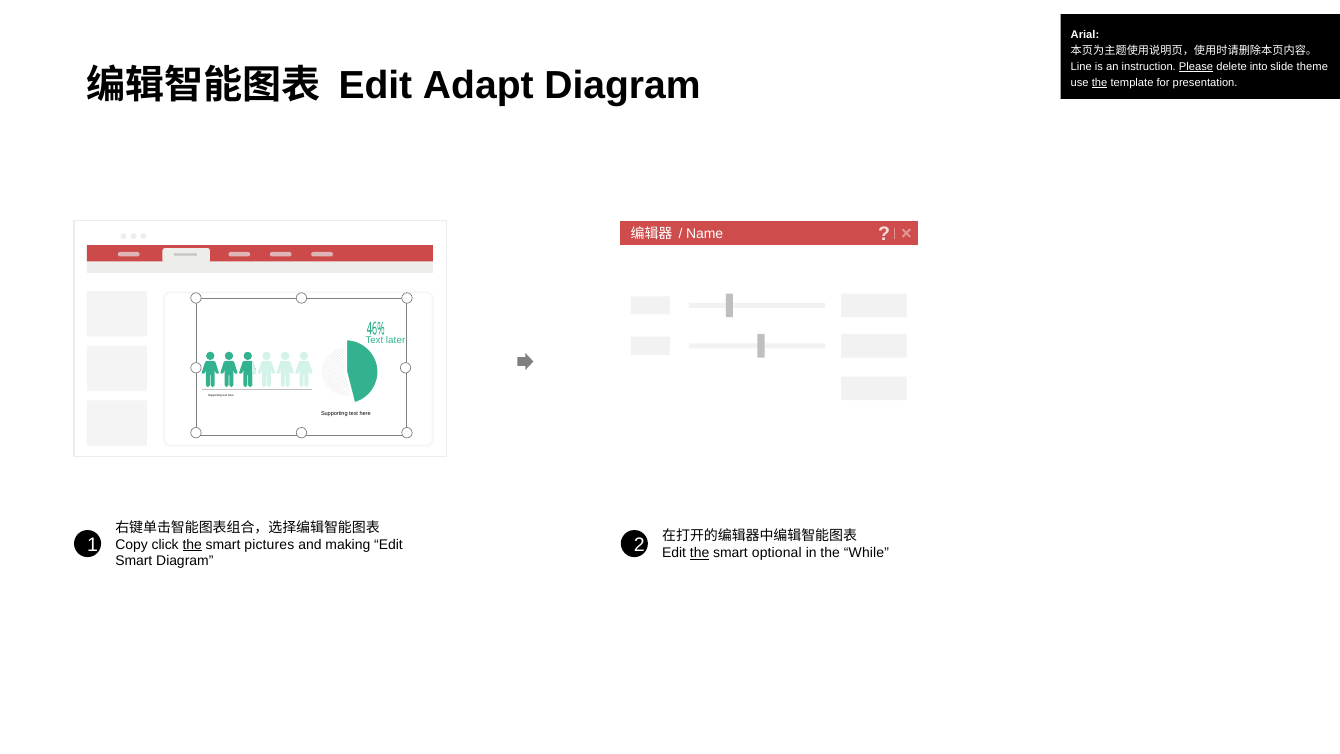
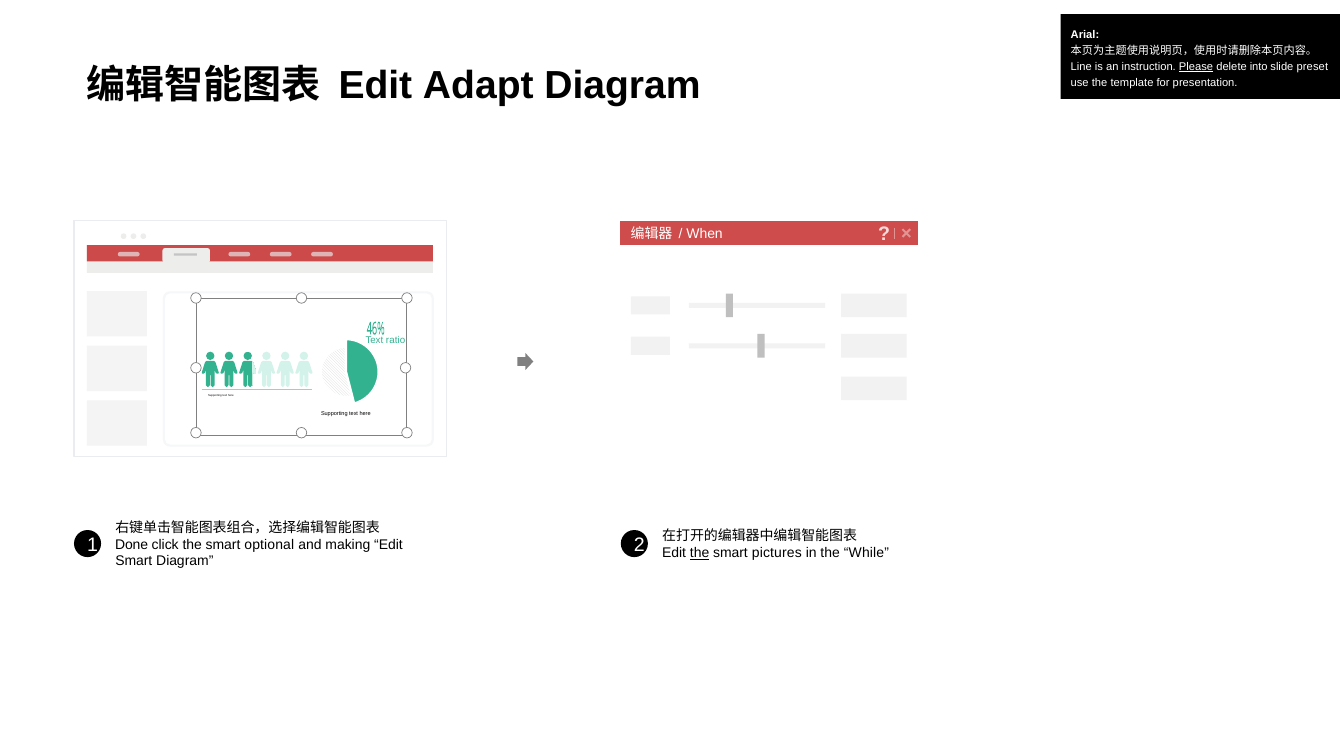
theme: theme -> preset
the at (1100, 83) underline: present -> none
Name: Name -> When
later: later -> ratio
Copy: Copy -> Done
the at (192, 544) underline: present -> none
pictures: pictures -> optional
optional: optional -> pictures
